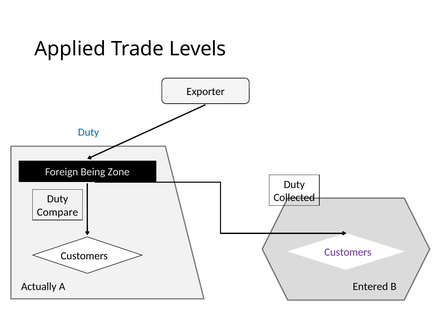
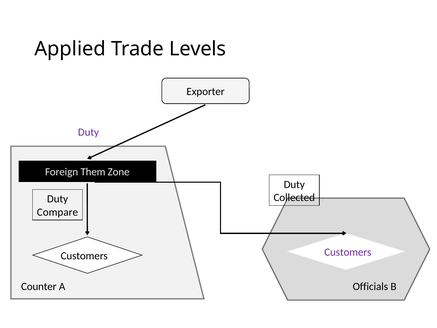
Duty at (88, 132) colour: blue -> purple
Being: Being -> Them
Actually: Actually -> Counter
Entered: Entered -> Officials
